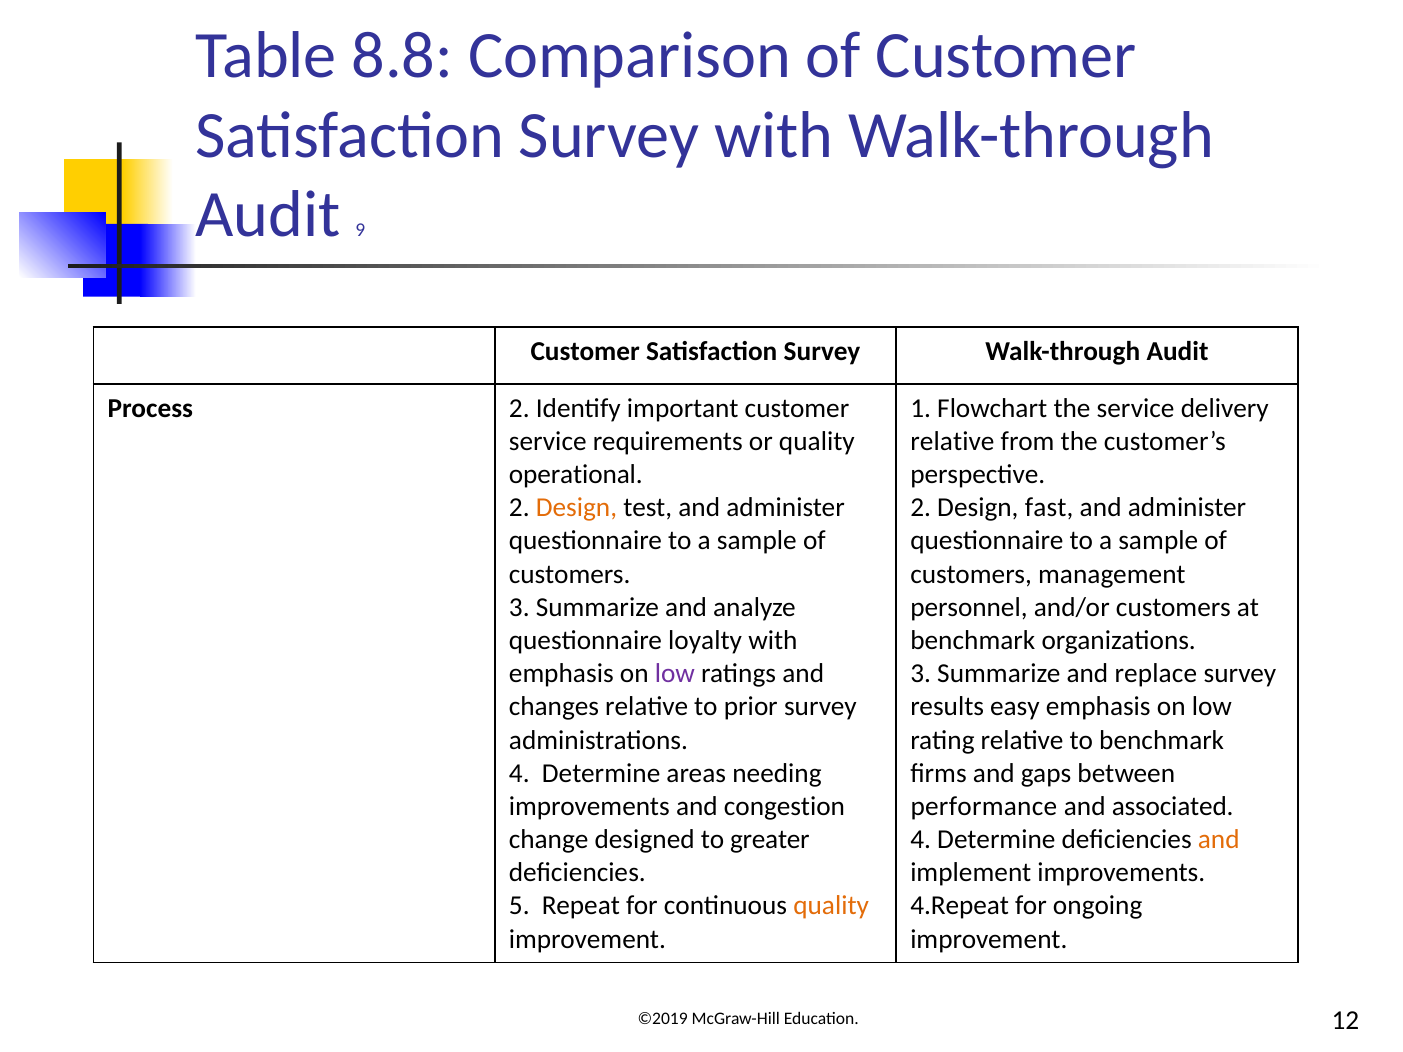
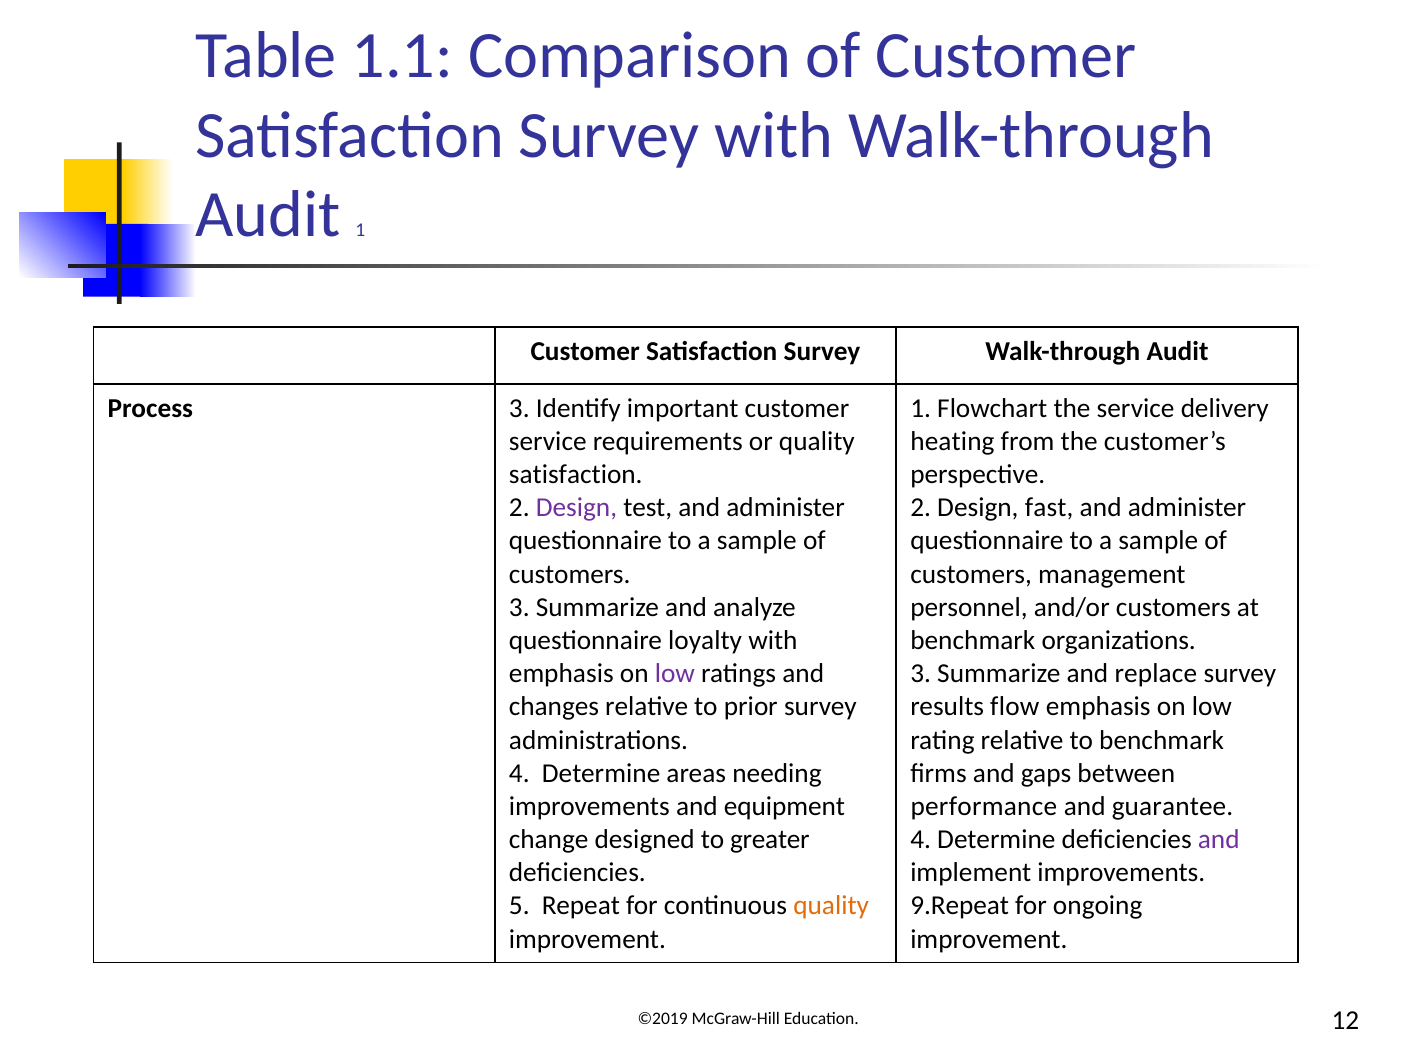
8.8: 8.8 -> 1.1
Audit 9: 9 -> 1
Process 2: 2 -> 3
relative at (952, 441): relative -> heating
operational at (576, 475): operational -> satisfaction
Design at (576, 508) colour: orange -> purple
easy: easy -> flow
congestion: congestion -> equipment
associated: associated -> guarantee
and at (1219, 840) colour: orange -> purple
4.Repeat: 4.Repeat -> 9.Repeat
